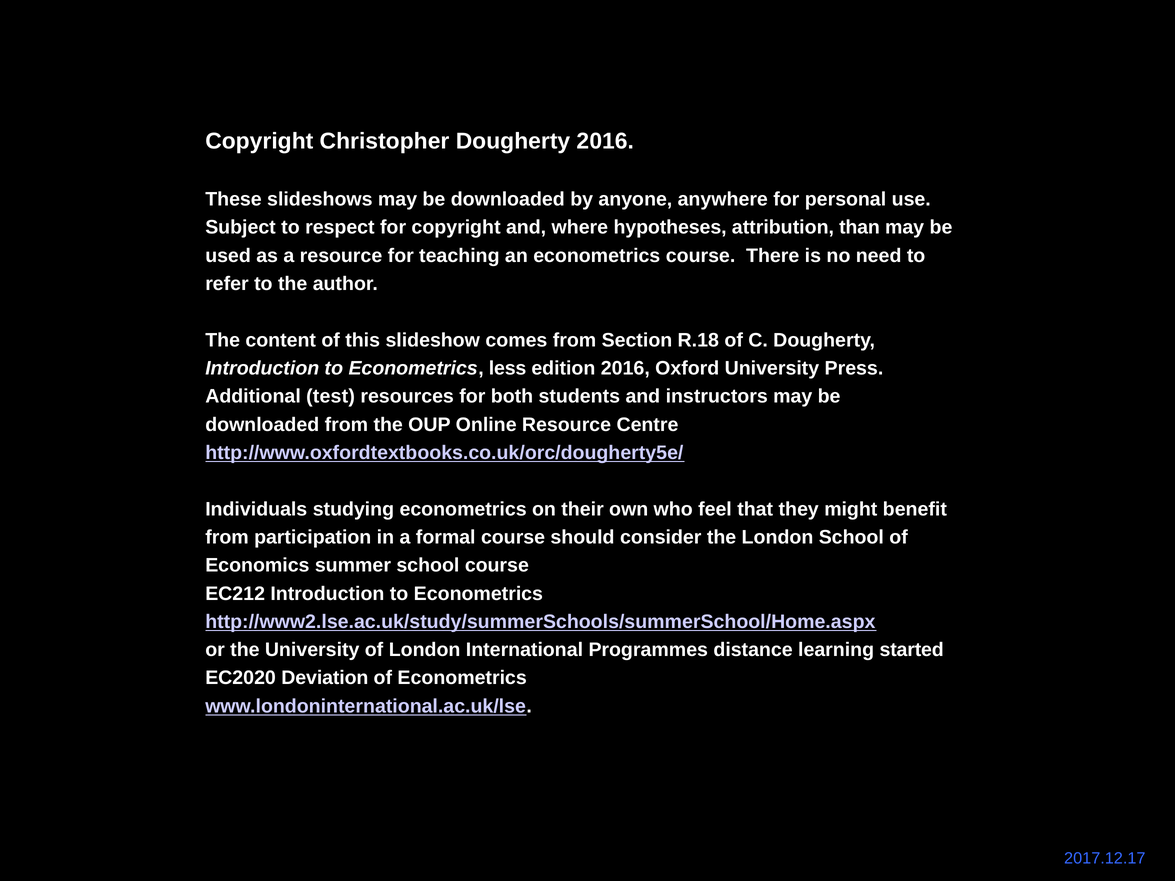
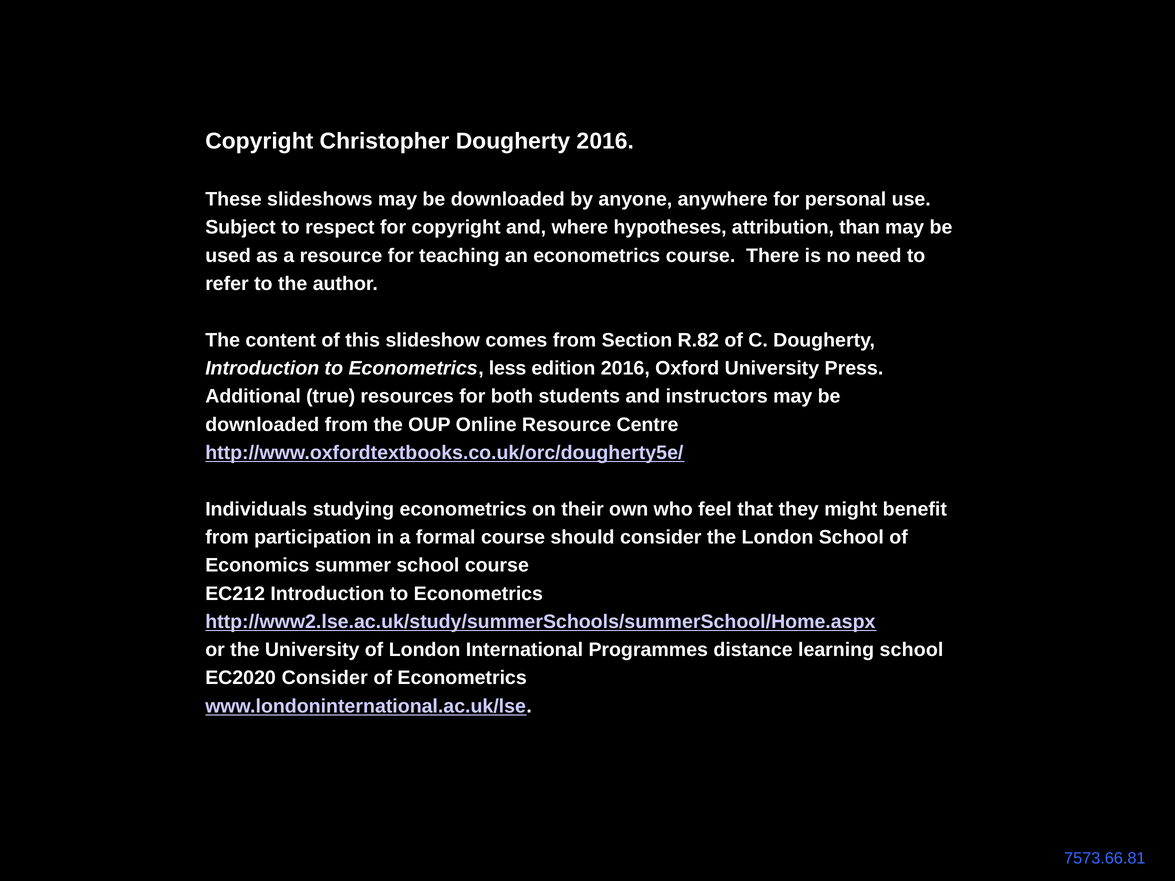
R.18: R.18 -> R.82
test: test -> true
learning started: started -> school
EC2020 Deviation: Deviation -> Consider
2017.12.17: 2017.12.17 -> 7573.66.81
